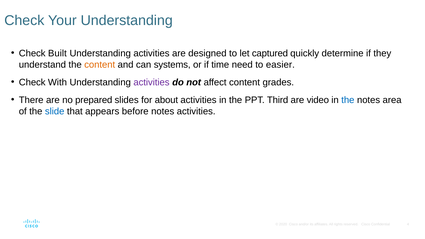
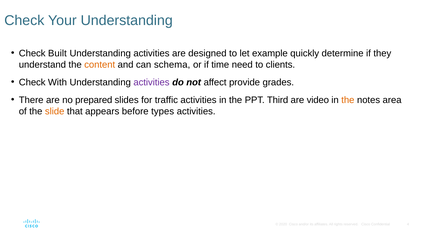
captured: captured -> example
systems: systems -> schema
easier: easier -> clients
affect content: content -> provide
about: about -> traffic
the at (348, 100) colour: blue -> orange
slide colour: blue -> orange
before notes: notes -> types
